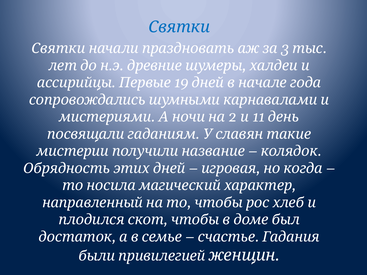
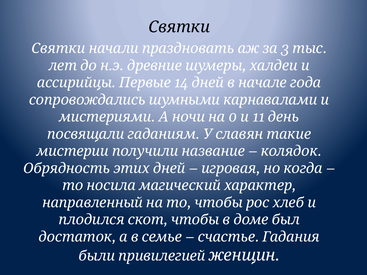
Святки colour: blue -> black
19: 19 -> 14
2: 2 -> 0
